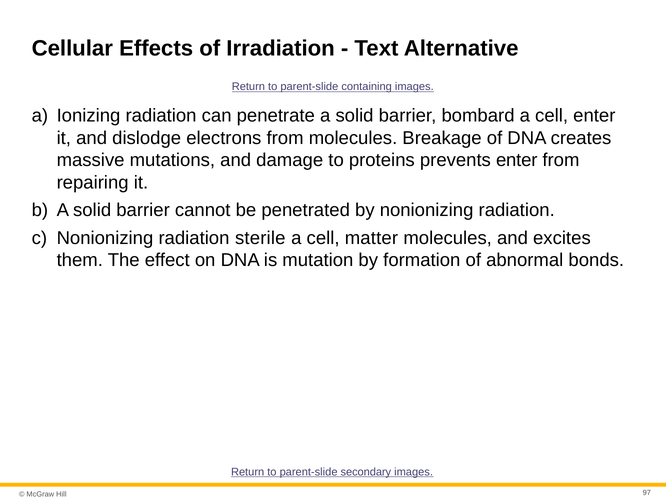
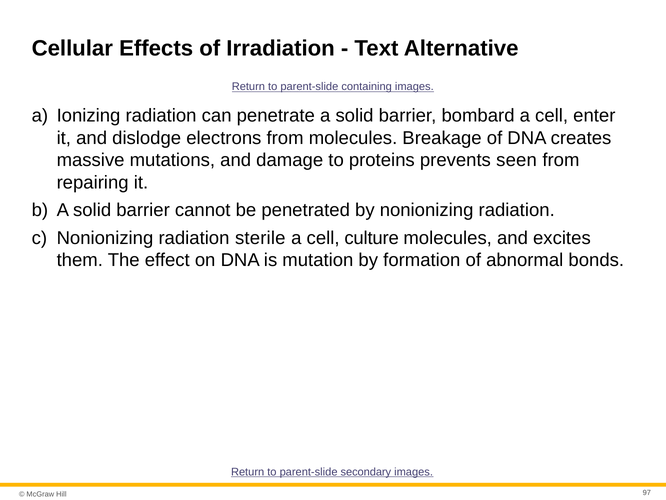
prevents enter: enter -> seen
matter: matter -> culture
